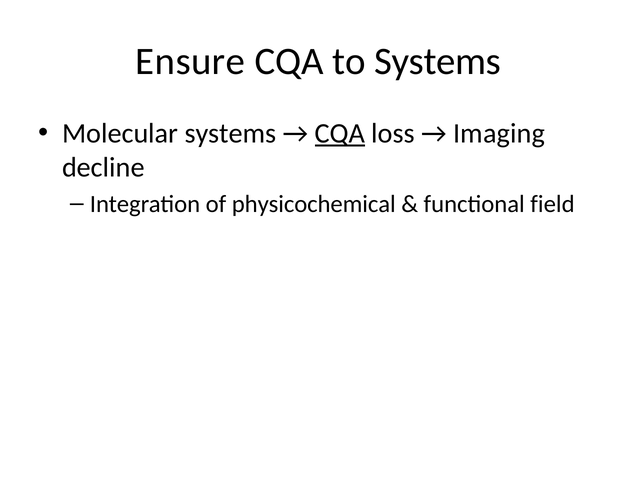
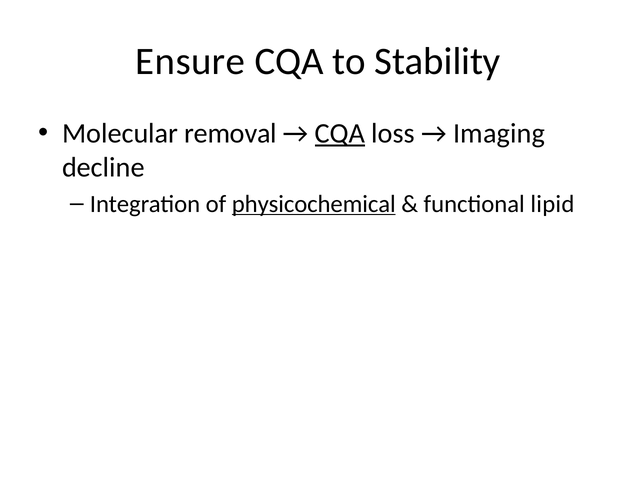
to Systems: Systems -> Stability
Molecular systems: systems -> removal
physicochemical underline: none -> present
field: field -> lipid
